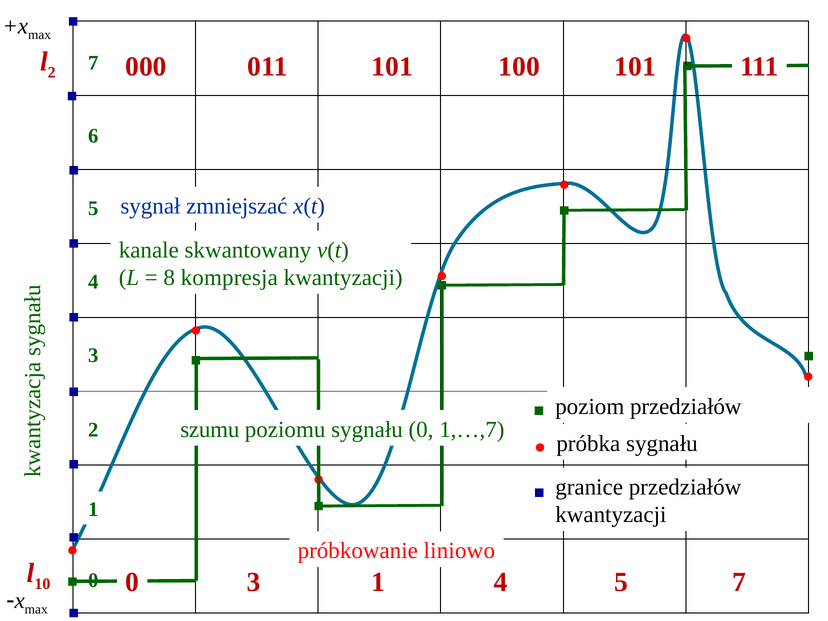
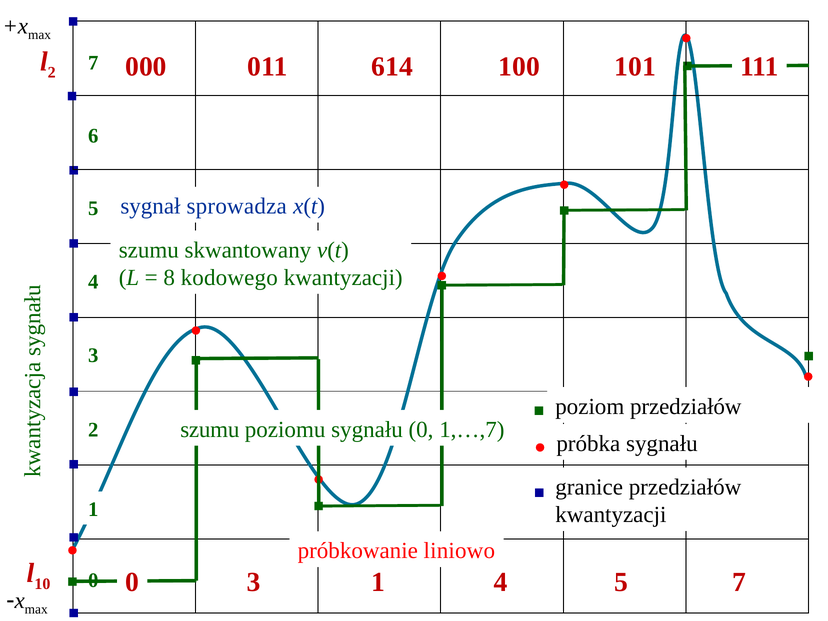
011 101: 101 -> 614
zmniejszać: zmniejszać -> sprowadza
kanale at (149, 250): kanale -> szumu
kompresja: kompresja -> kodowego
